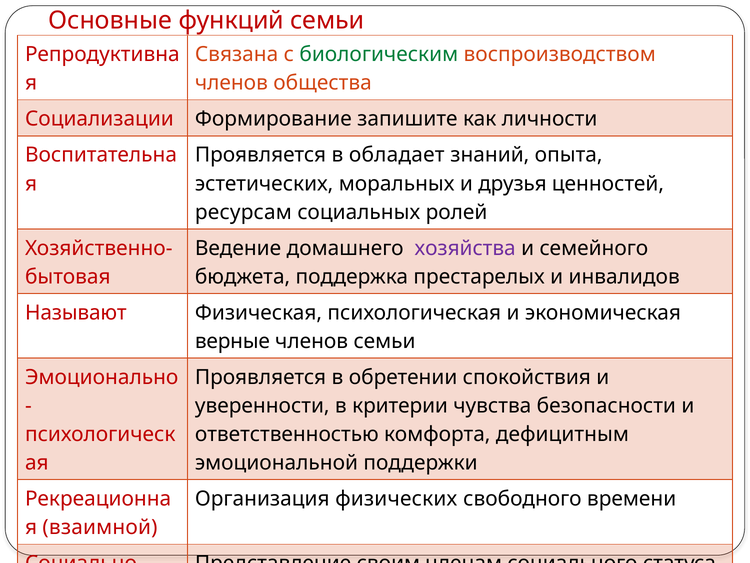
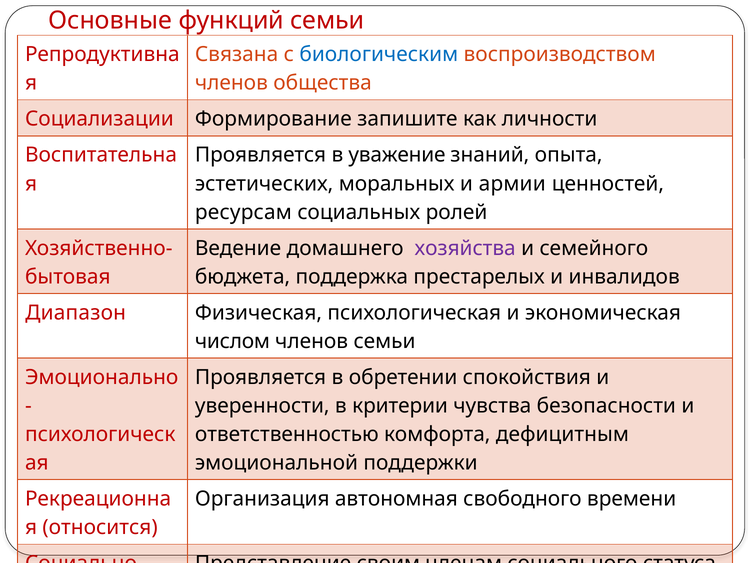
биологическим colour: green -> blue
обладает: обладает -> уважение
друзья: друзья -> армии
Называют: Называют -> Диапазон
верные: верные -> числом
физических: физических -> автономная
взаимной: взаимной -> относится
